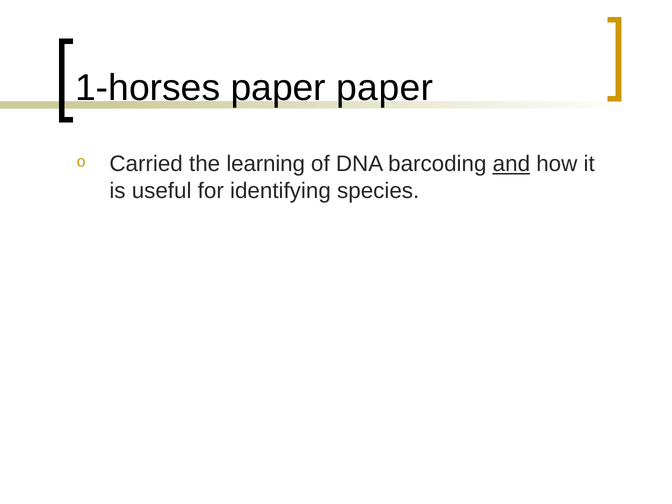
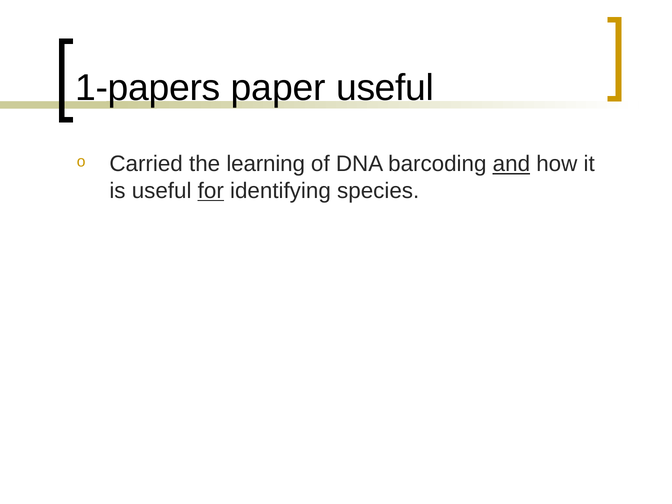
1-horses: 1-horses -> 1-papers
paper paper: paper -> useful
for underline: none -> present
